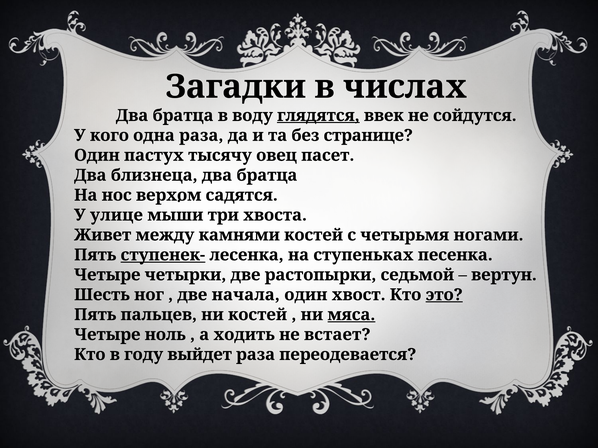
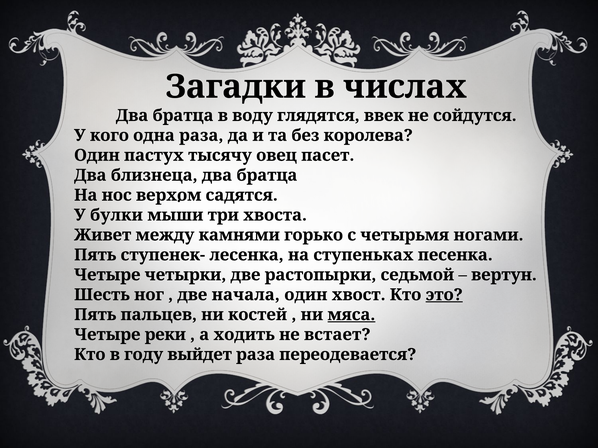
глядятся underline: present -> none
странице: странице -> королева
улице: улице -> булки
камнями костей: костей -> горько
ступенек- underline: present -> none
ноль: ноль -> реки
